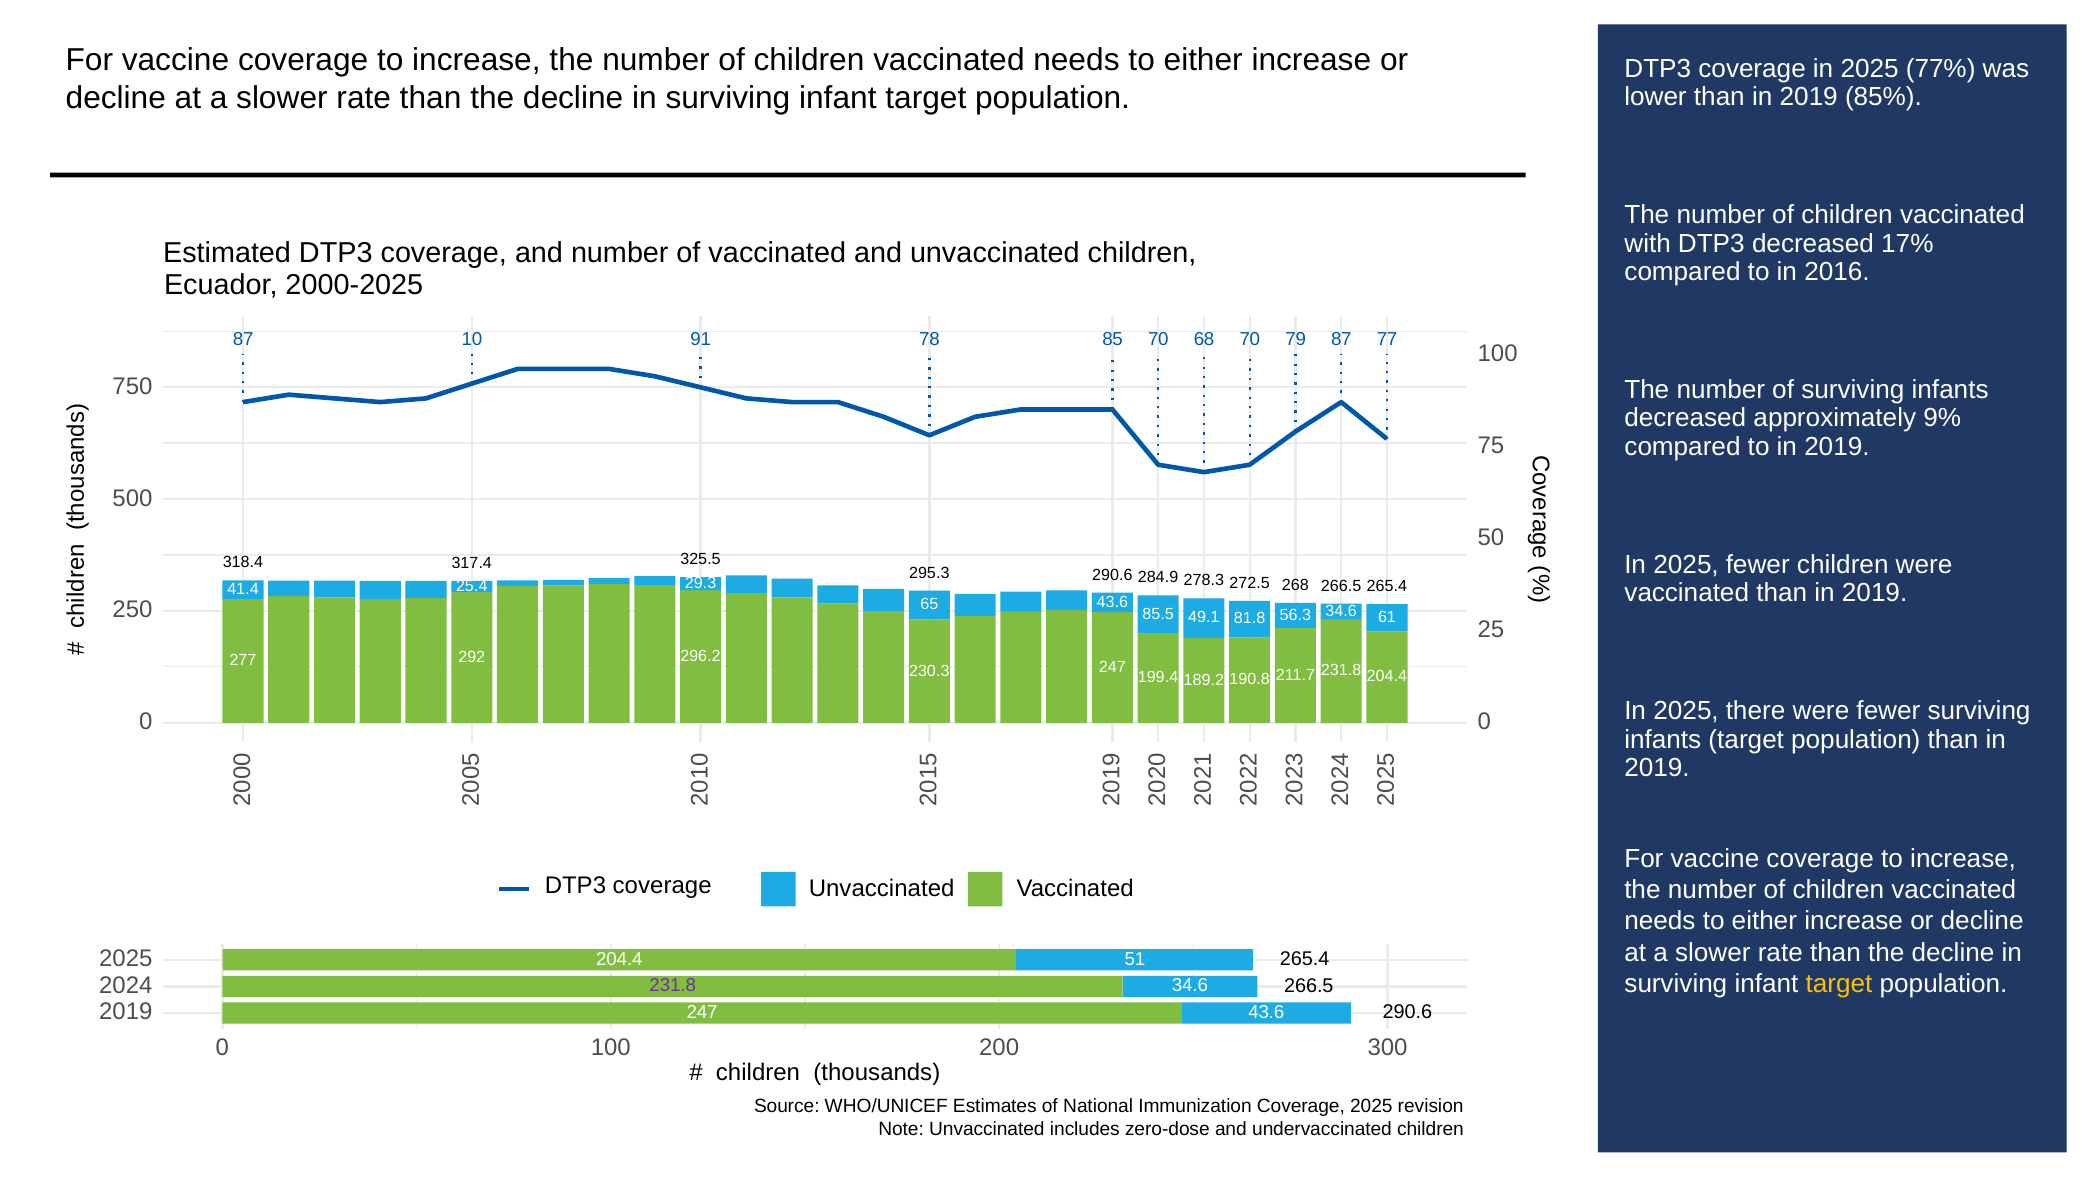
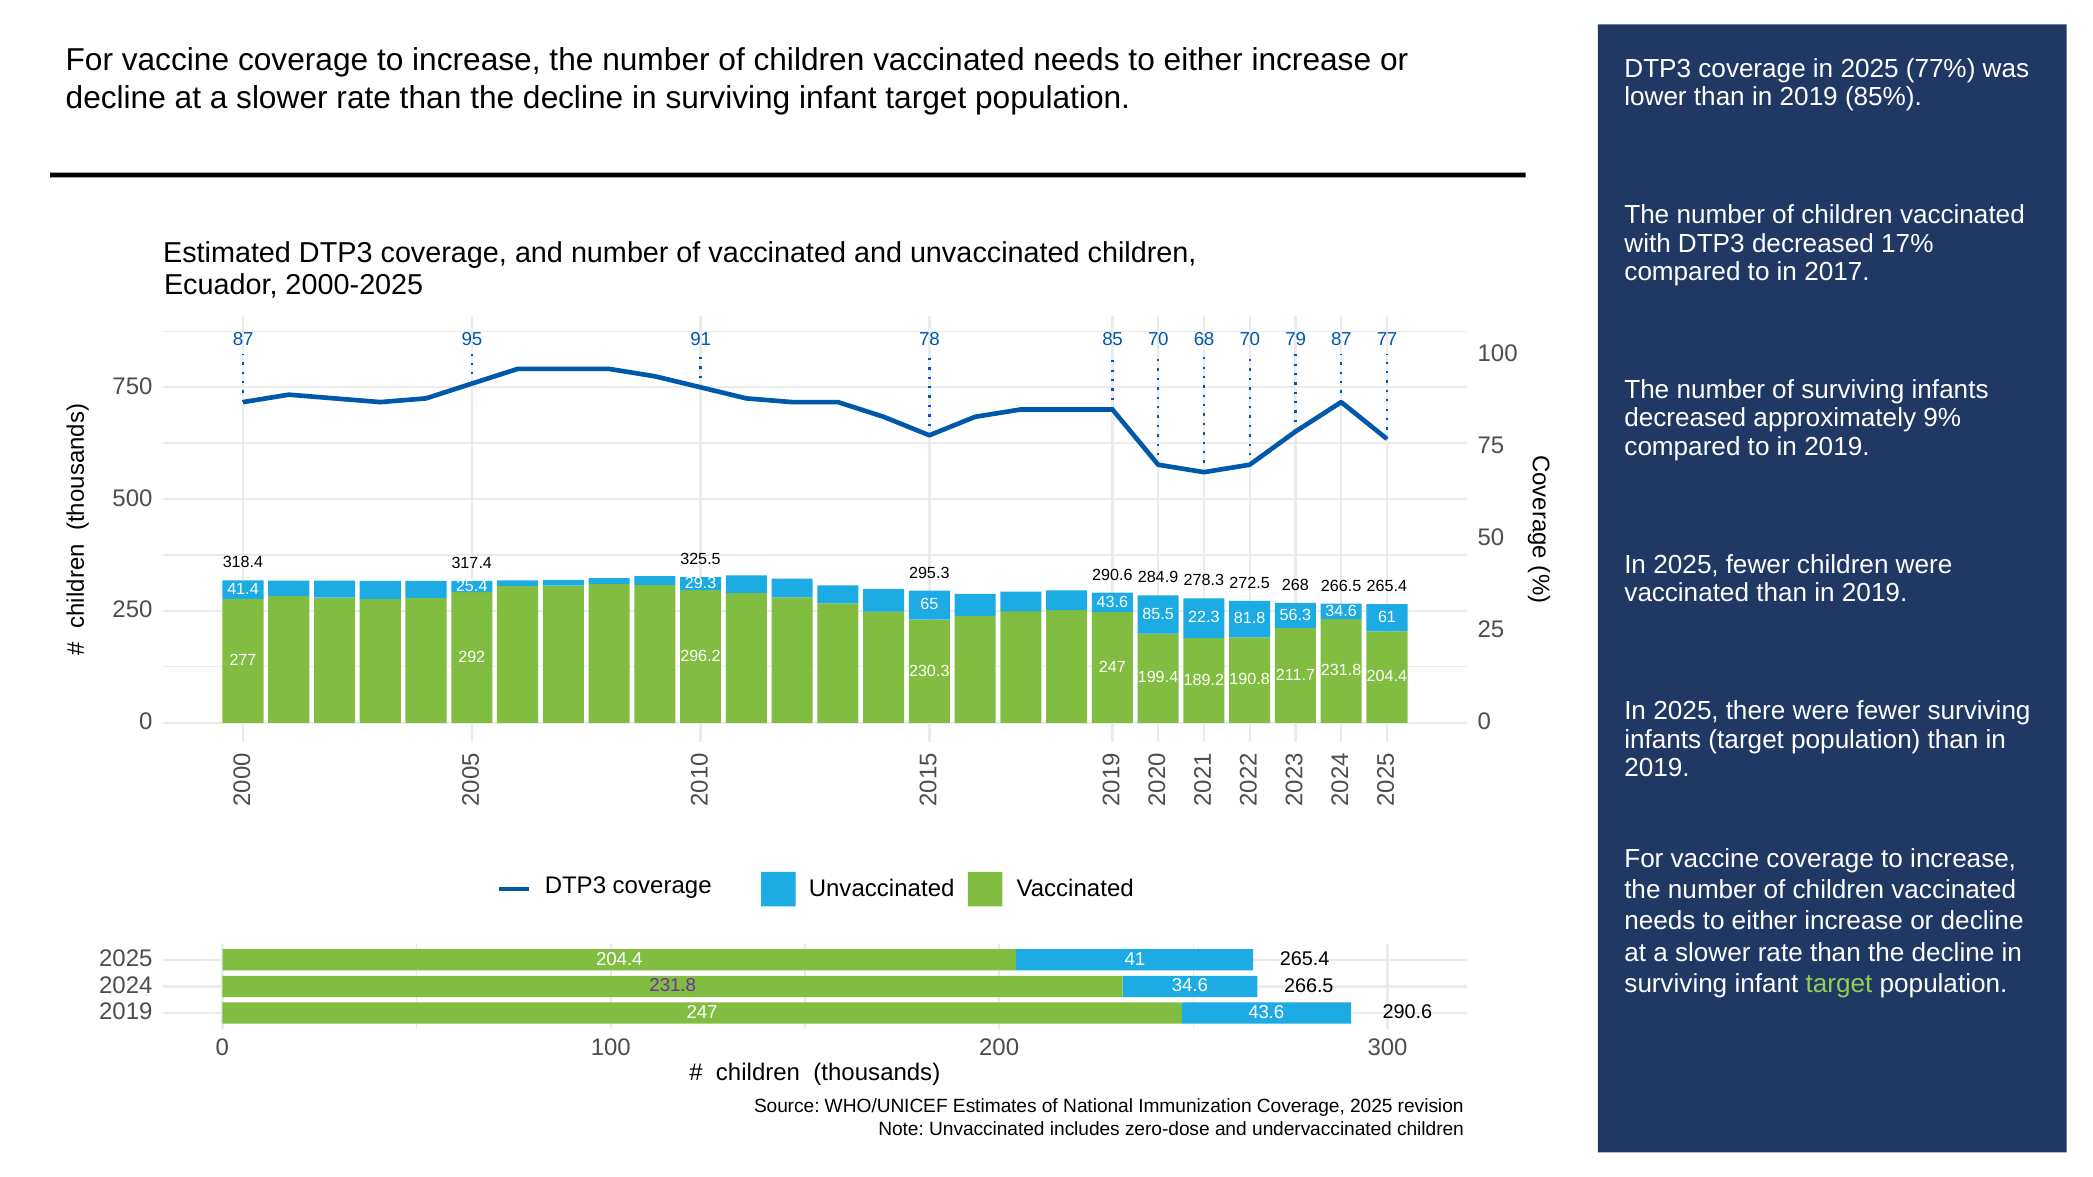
2016: 2016 -> 2017
10: 10 -> 95
49.1: 49.1 -> 22.3
51: 51 -> 41
target at (1839, 984) colour: yellow -> light green
